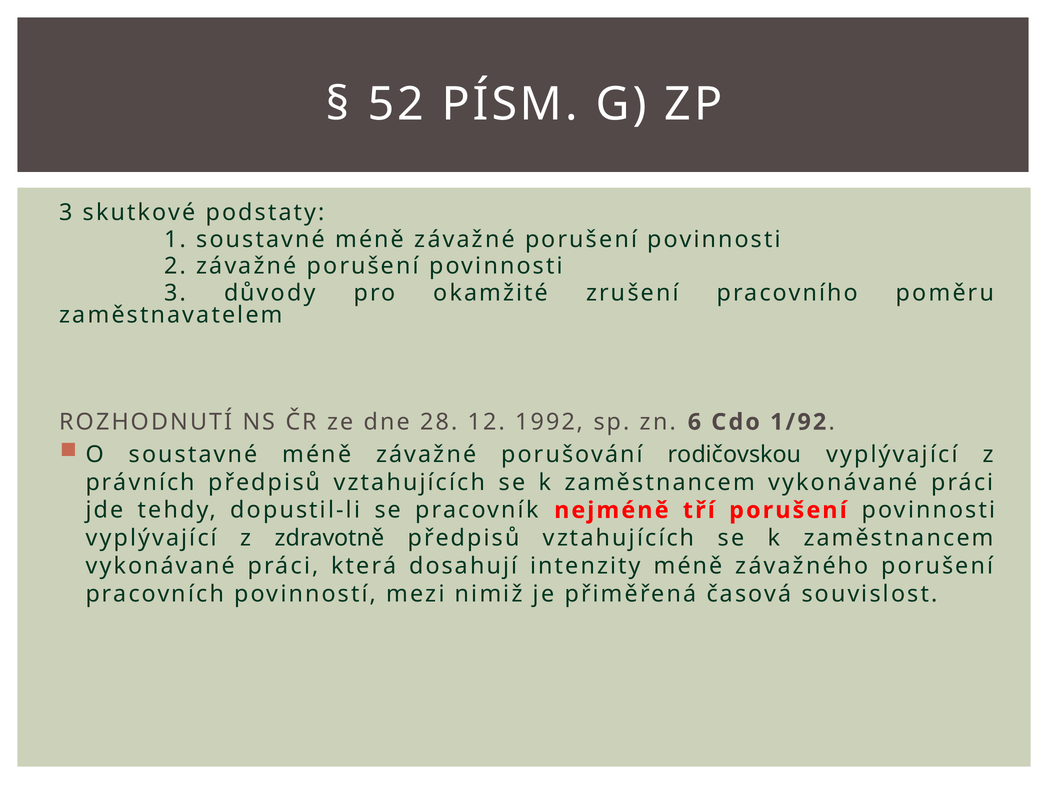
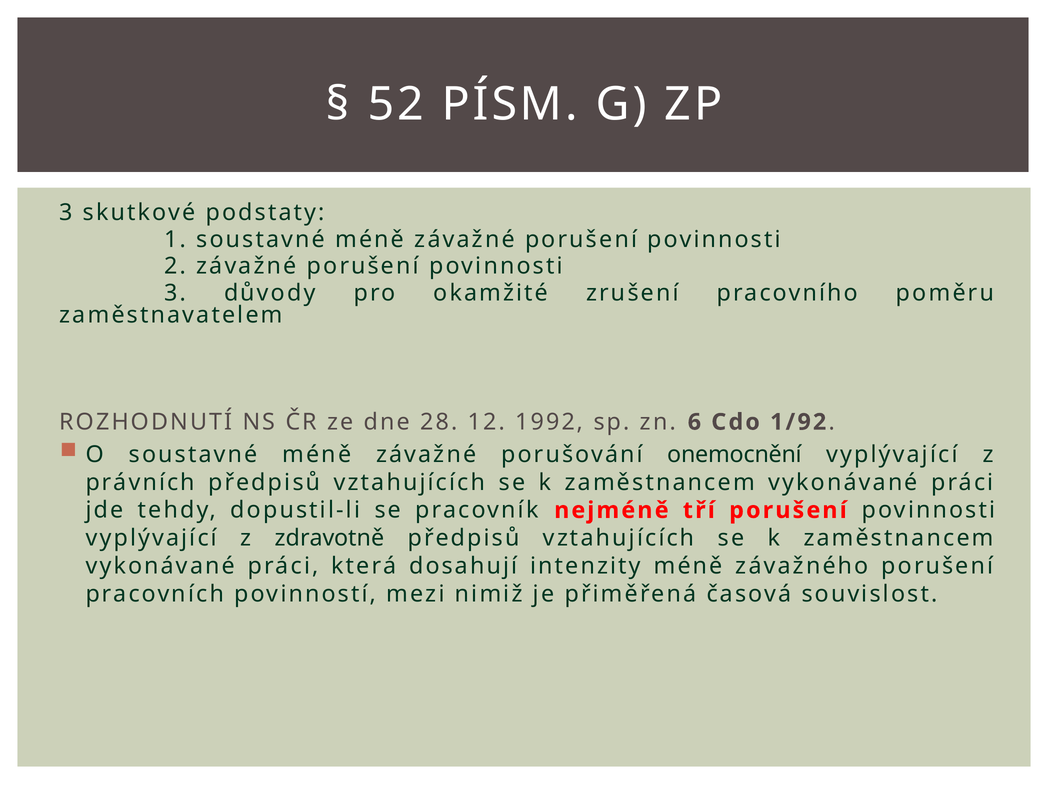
rodičovskou: rodičovskou -> onemocnění
